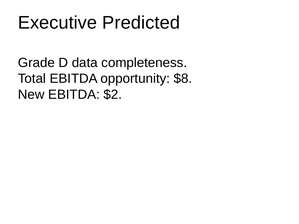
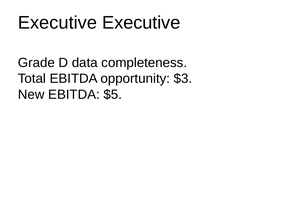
Executive Predicted: Predicted -> Executive
$8: $8 -> $3
$2: $2 -> $5
